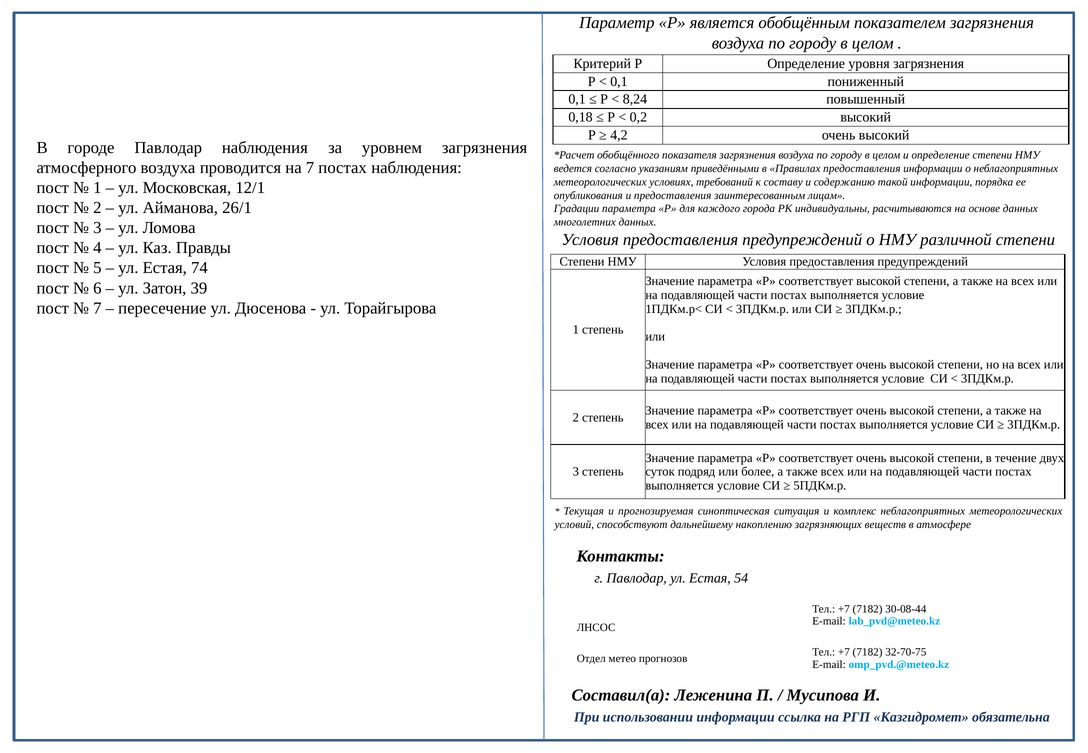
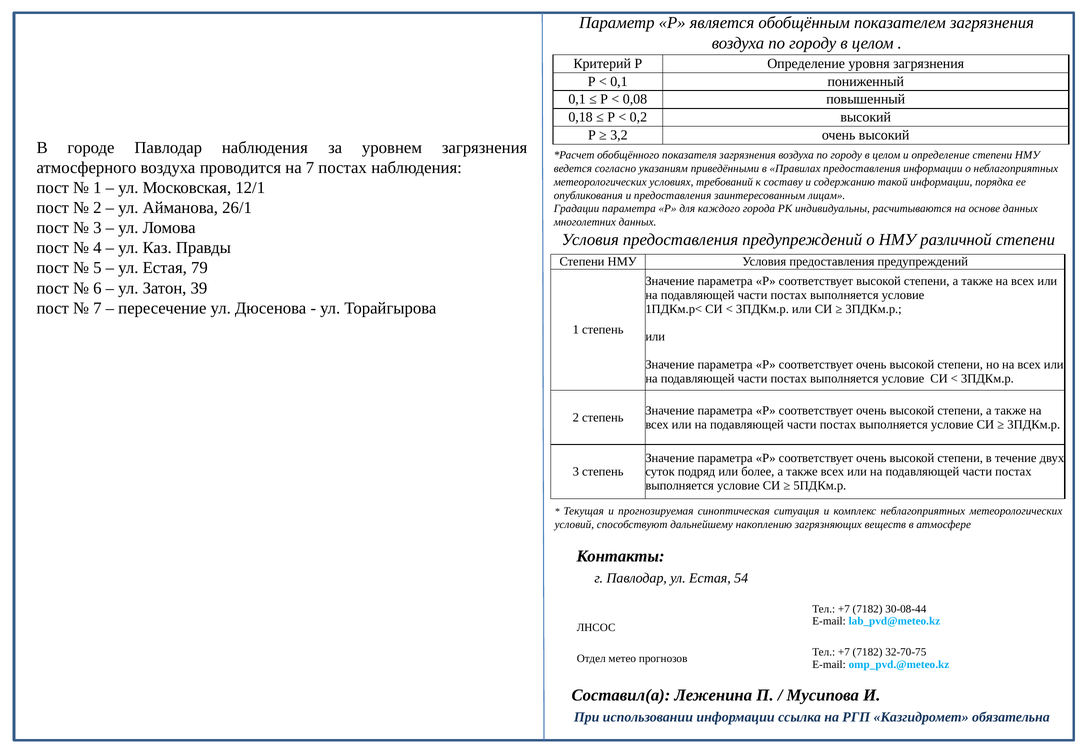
8,24: 8,24 -> 0,08
4,2: 4,2 -> 3,2
74: 74 -> 79
